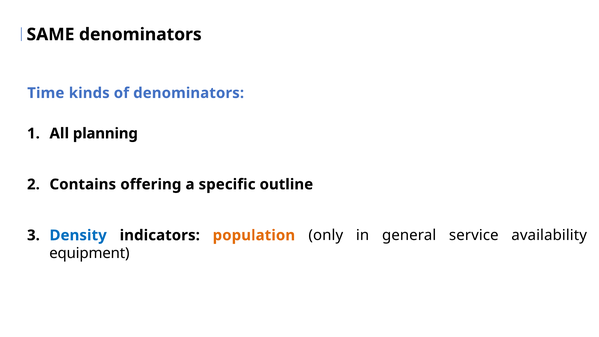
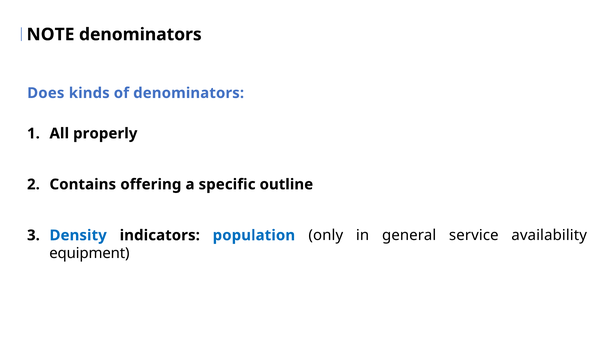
SAME: SAME -> NOTE
Time: Time -> Does
planning: planning -> properly
population colour: orange -> blue
